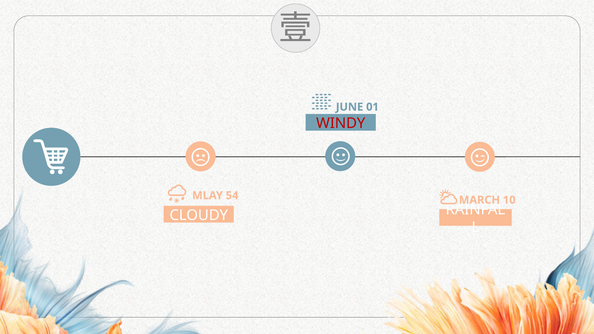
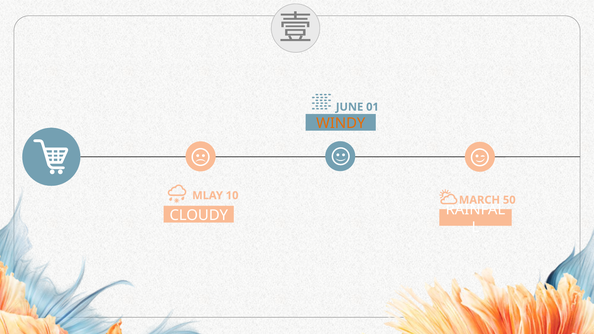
WINDY colour: red -> orange
54: 54 -> 10
10: 10 -> 50
